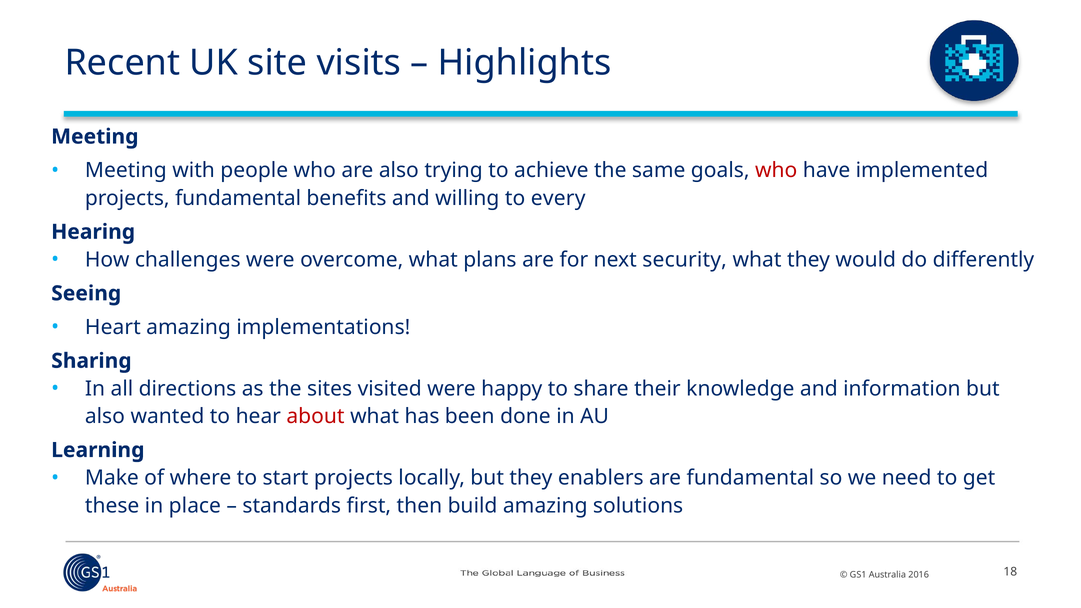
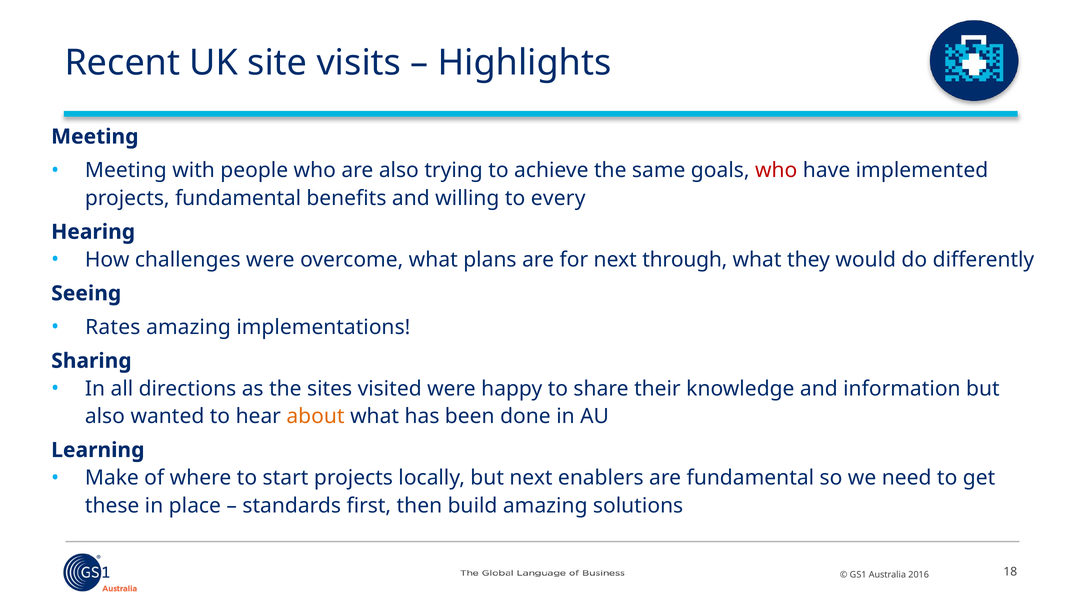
security: security -> through
Heart: Heart -> Rates
about colour: red -> orange
but they: they -> next
